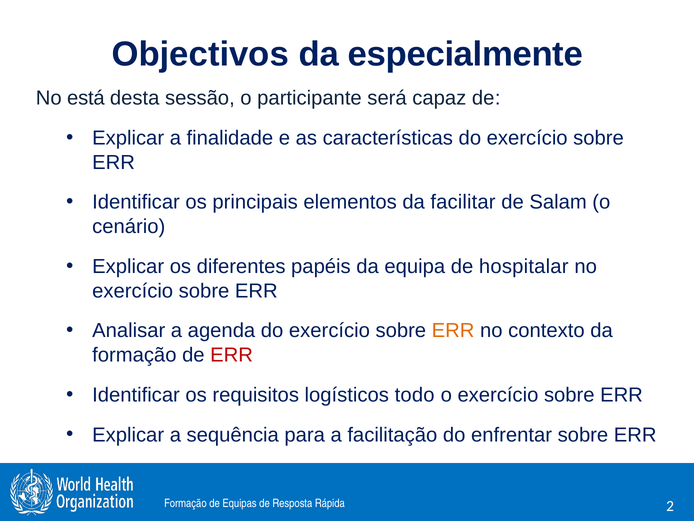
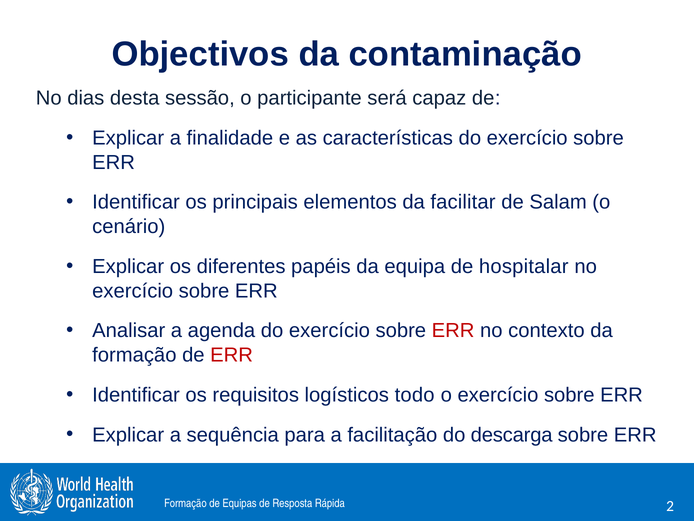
especialmente: especialmente -> contaminação
está: está -> dias
ERR at (453, 330) colour: orange -> red
enfrentar: enfrentar -> descarga
